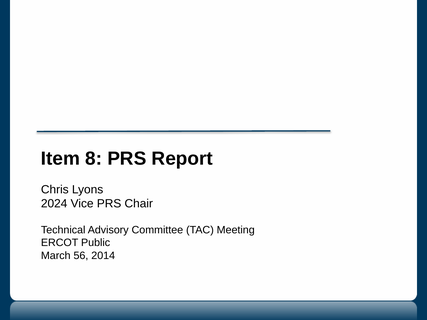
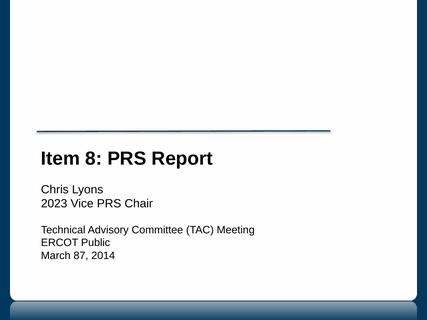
2024: 2024 -> 2023
56: 56 -> 87
